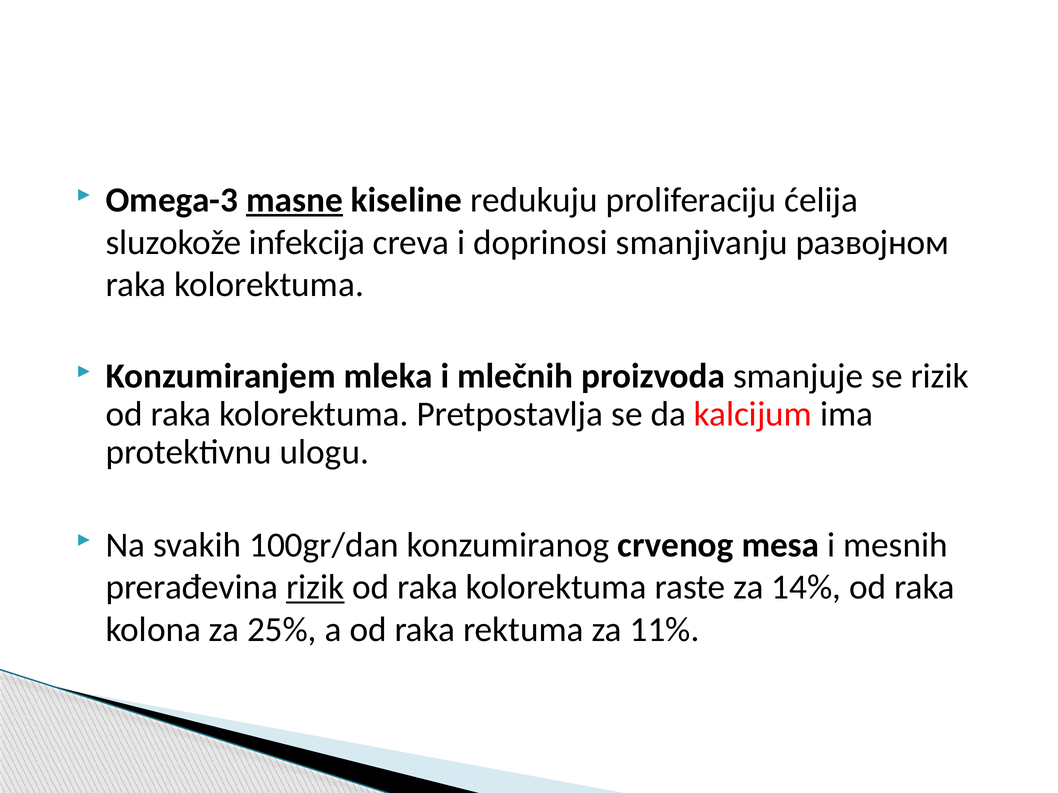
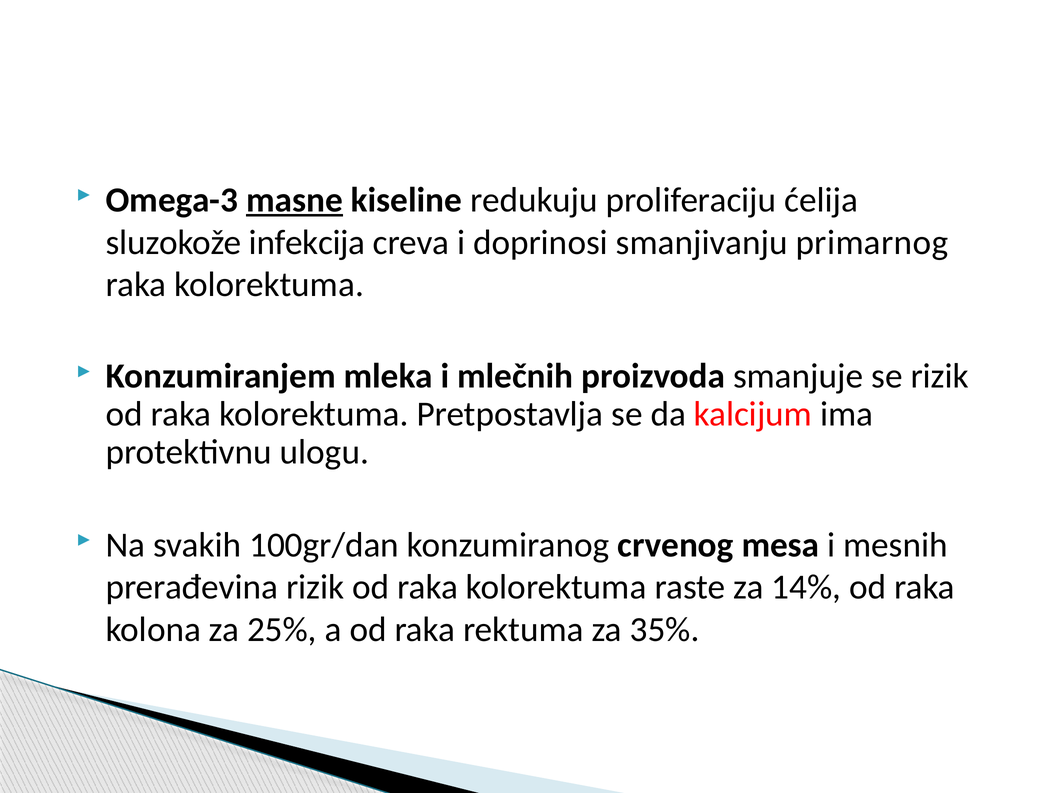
развојном: развојном -> primarnog
rizik at (315, 588) underline: present -> none
11%: 11% -> 35%
